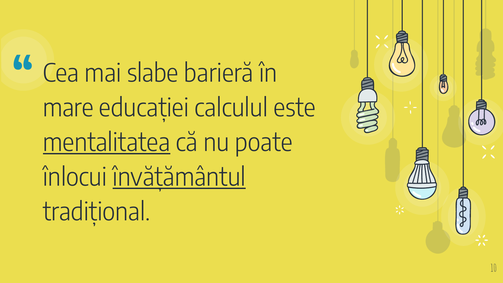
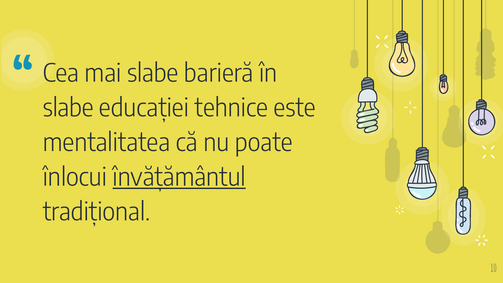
mare at (68, 108): mare -> slabe
calculul: calculul -> tehnice
mentalitatea underline: present -> none
